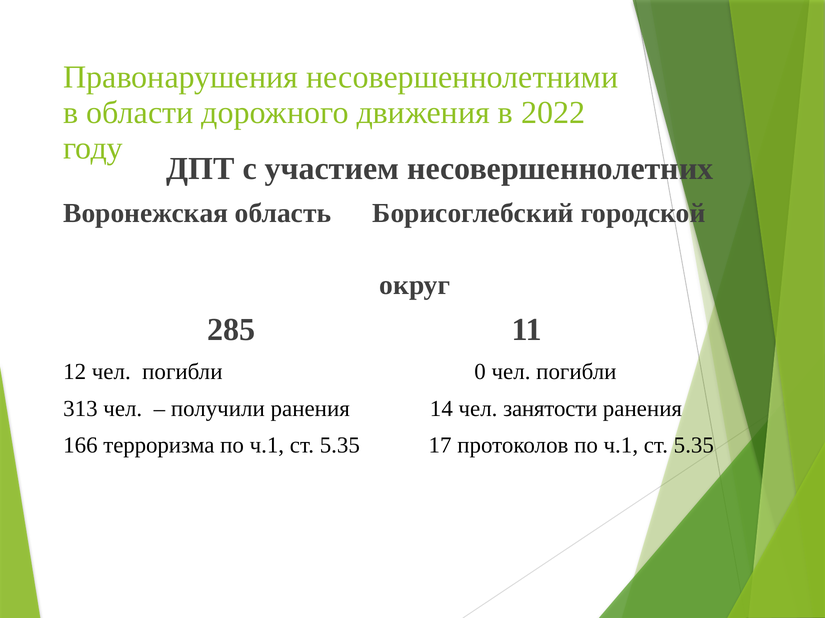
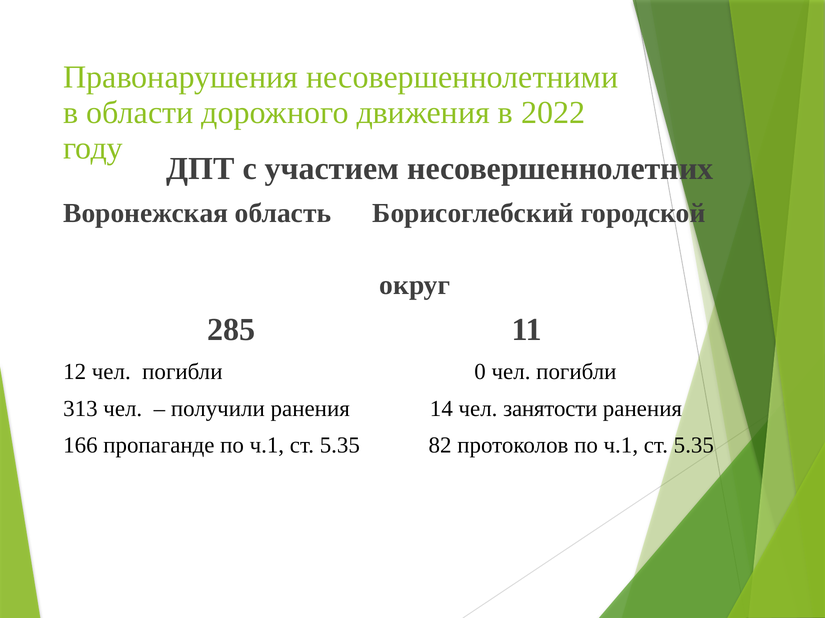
терроризма: терроризма -> пропаганде
17: 17 -> 82
